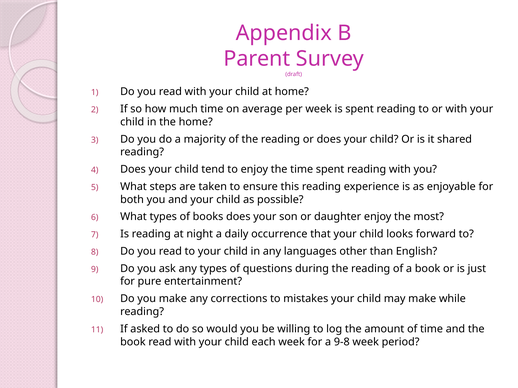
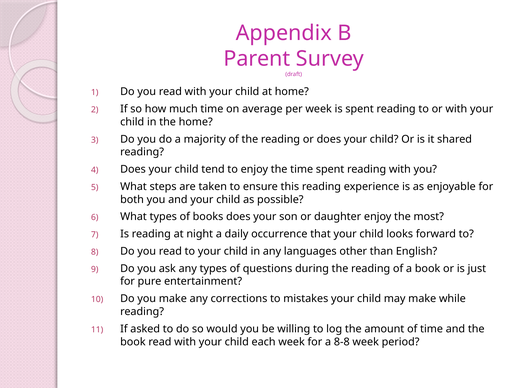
9-8: 9-8 -> 8-8
